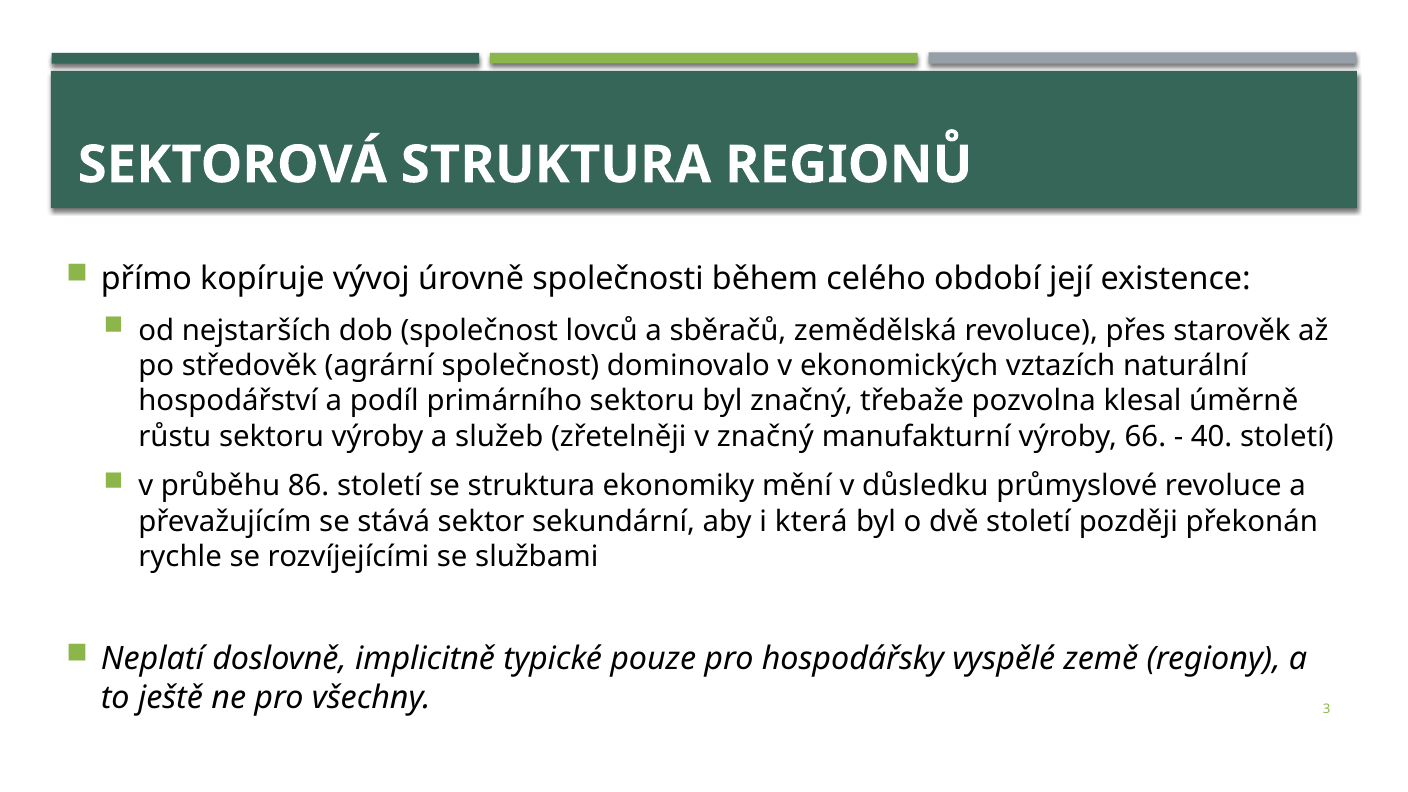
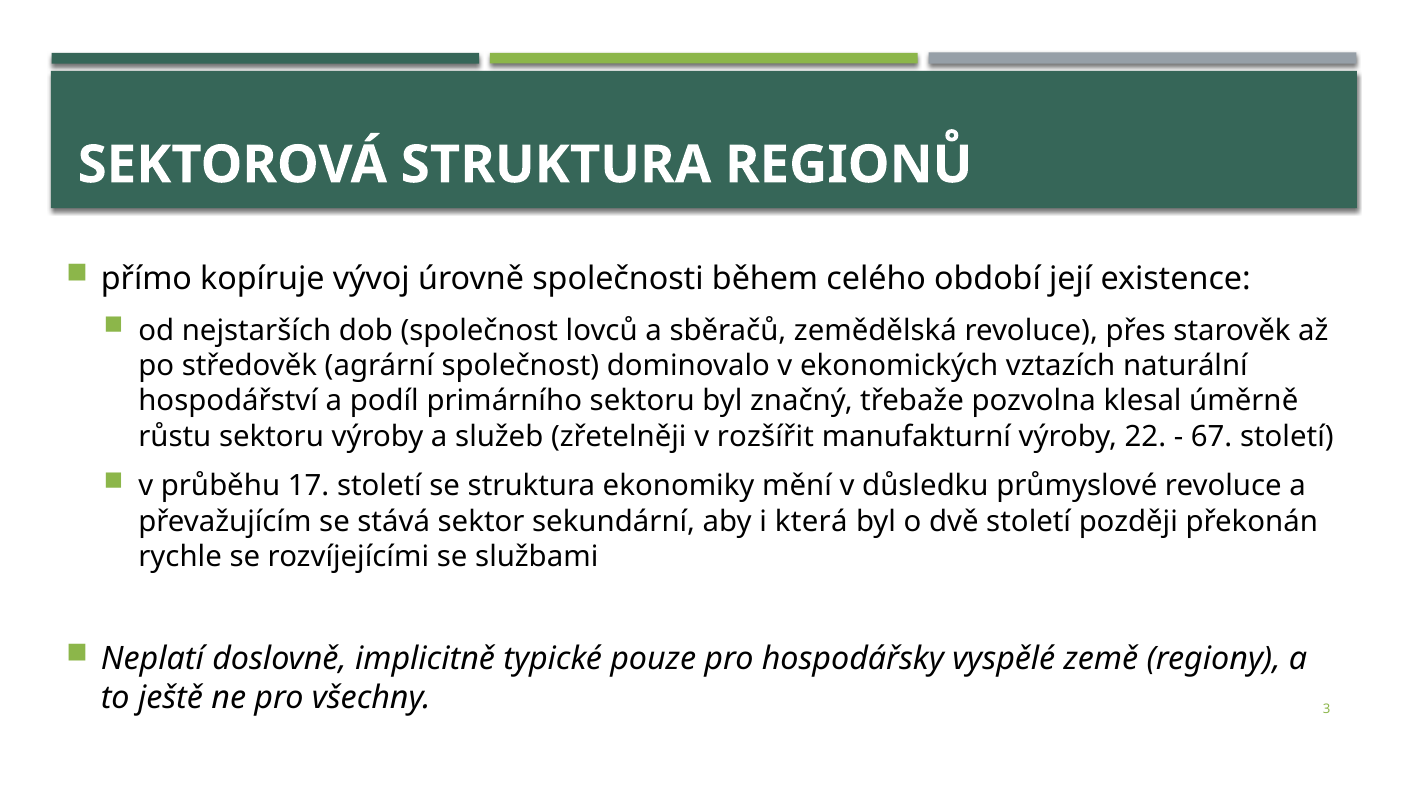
v značný: značný -> rozšířit
66: 66 -> 22
40: 40 -> 67
86: 86 -> 17
